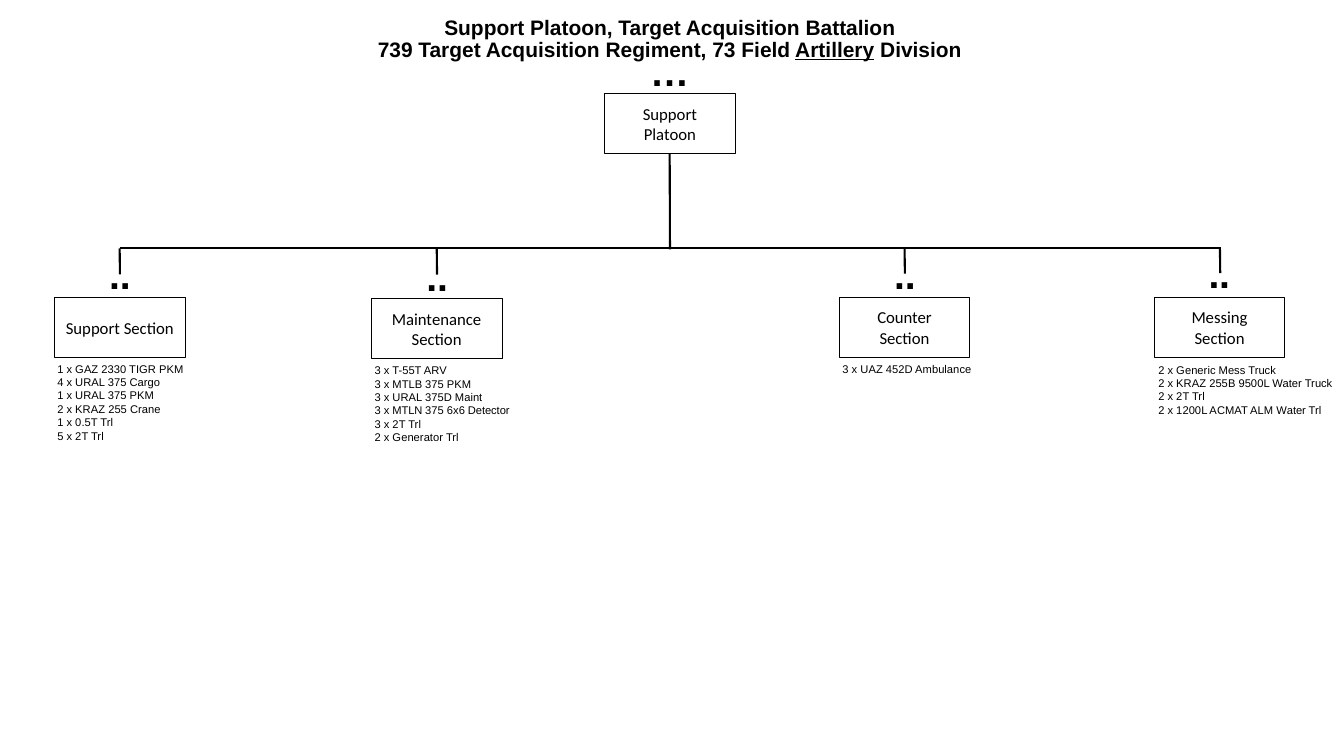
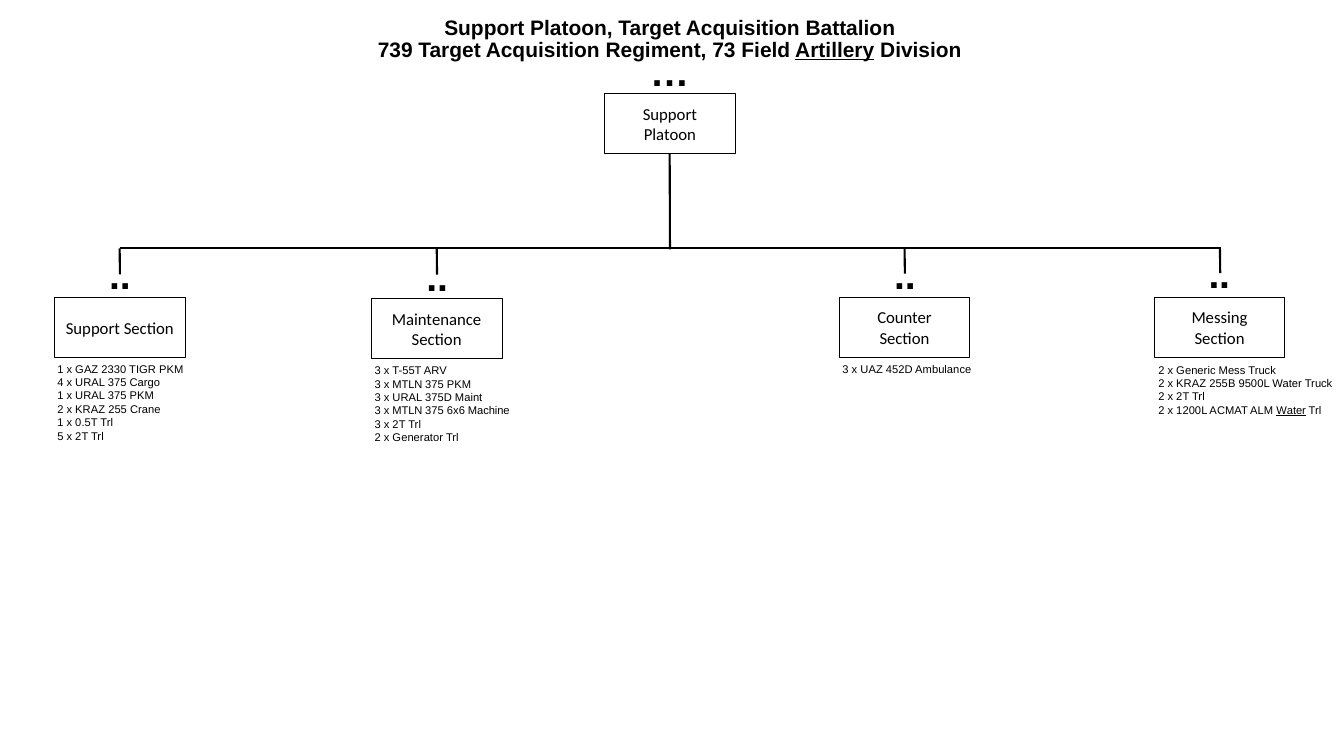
MTLB at (407, 384): MTLB -> MTLN
Water at (1291, 411) underline: none -> present
Detector: Detector -> Machine
